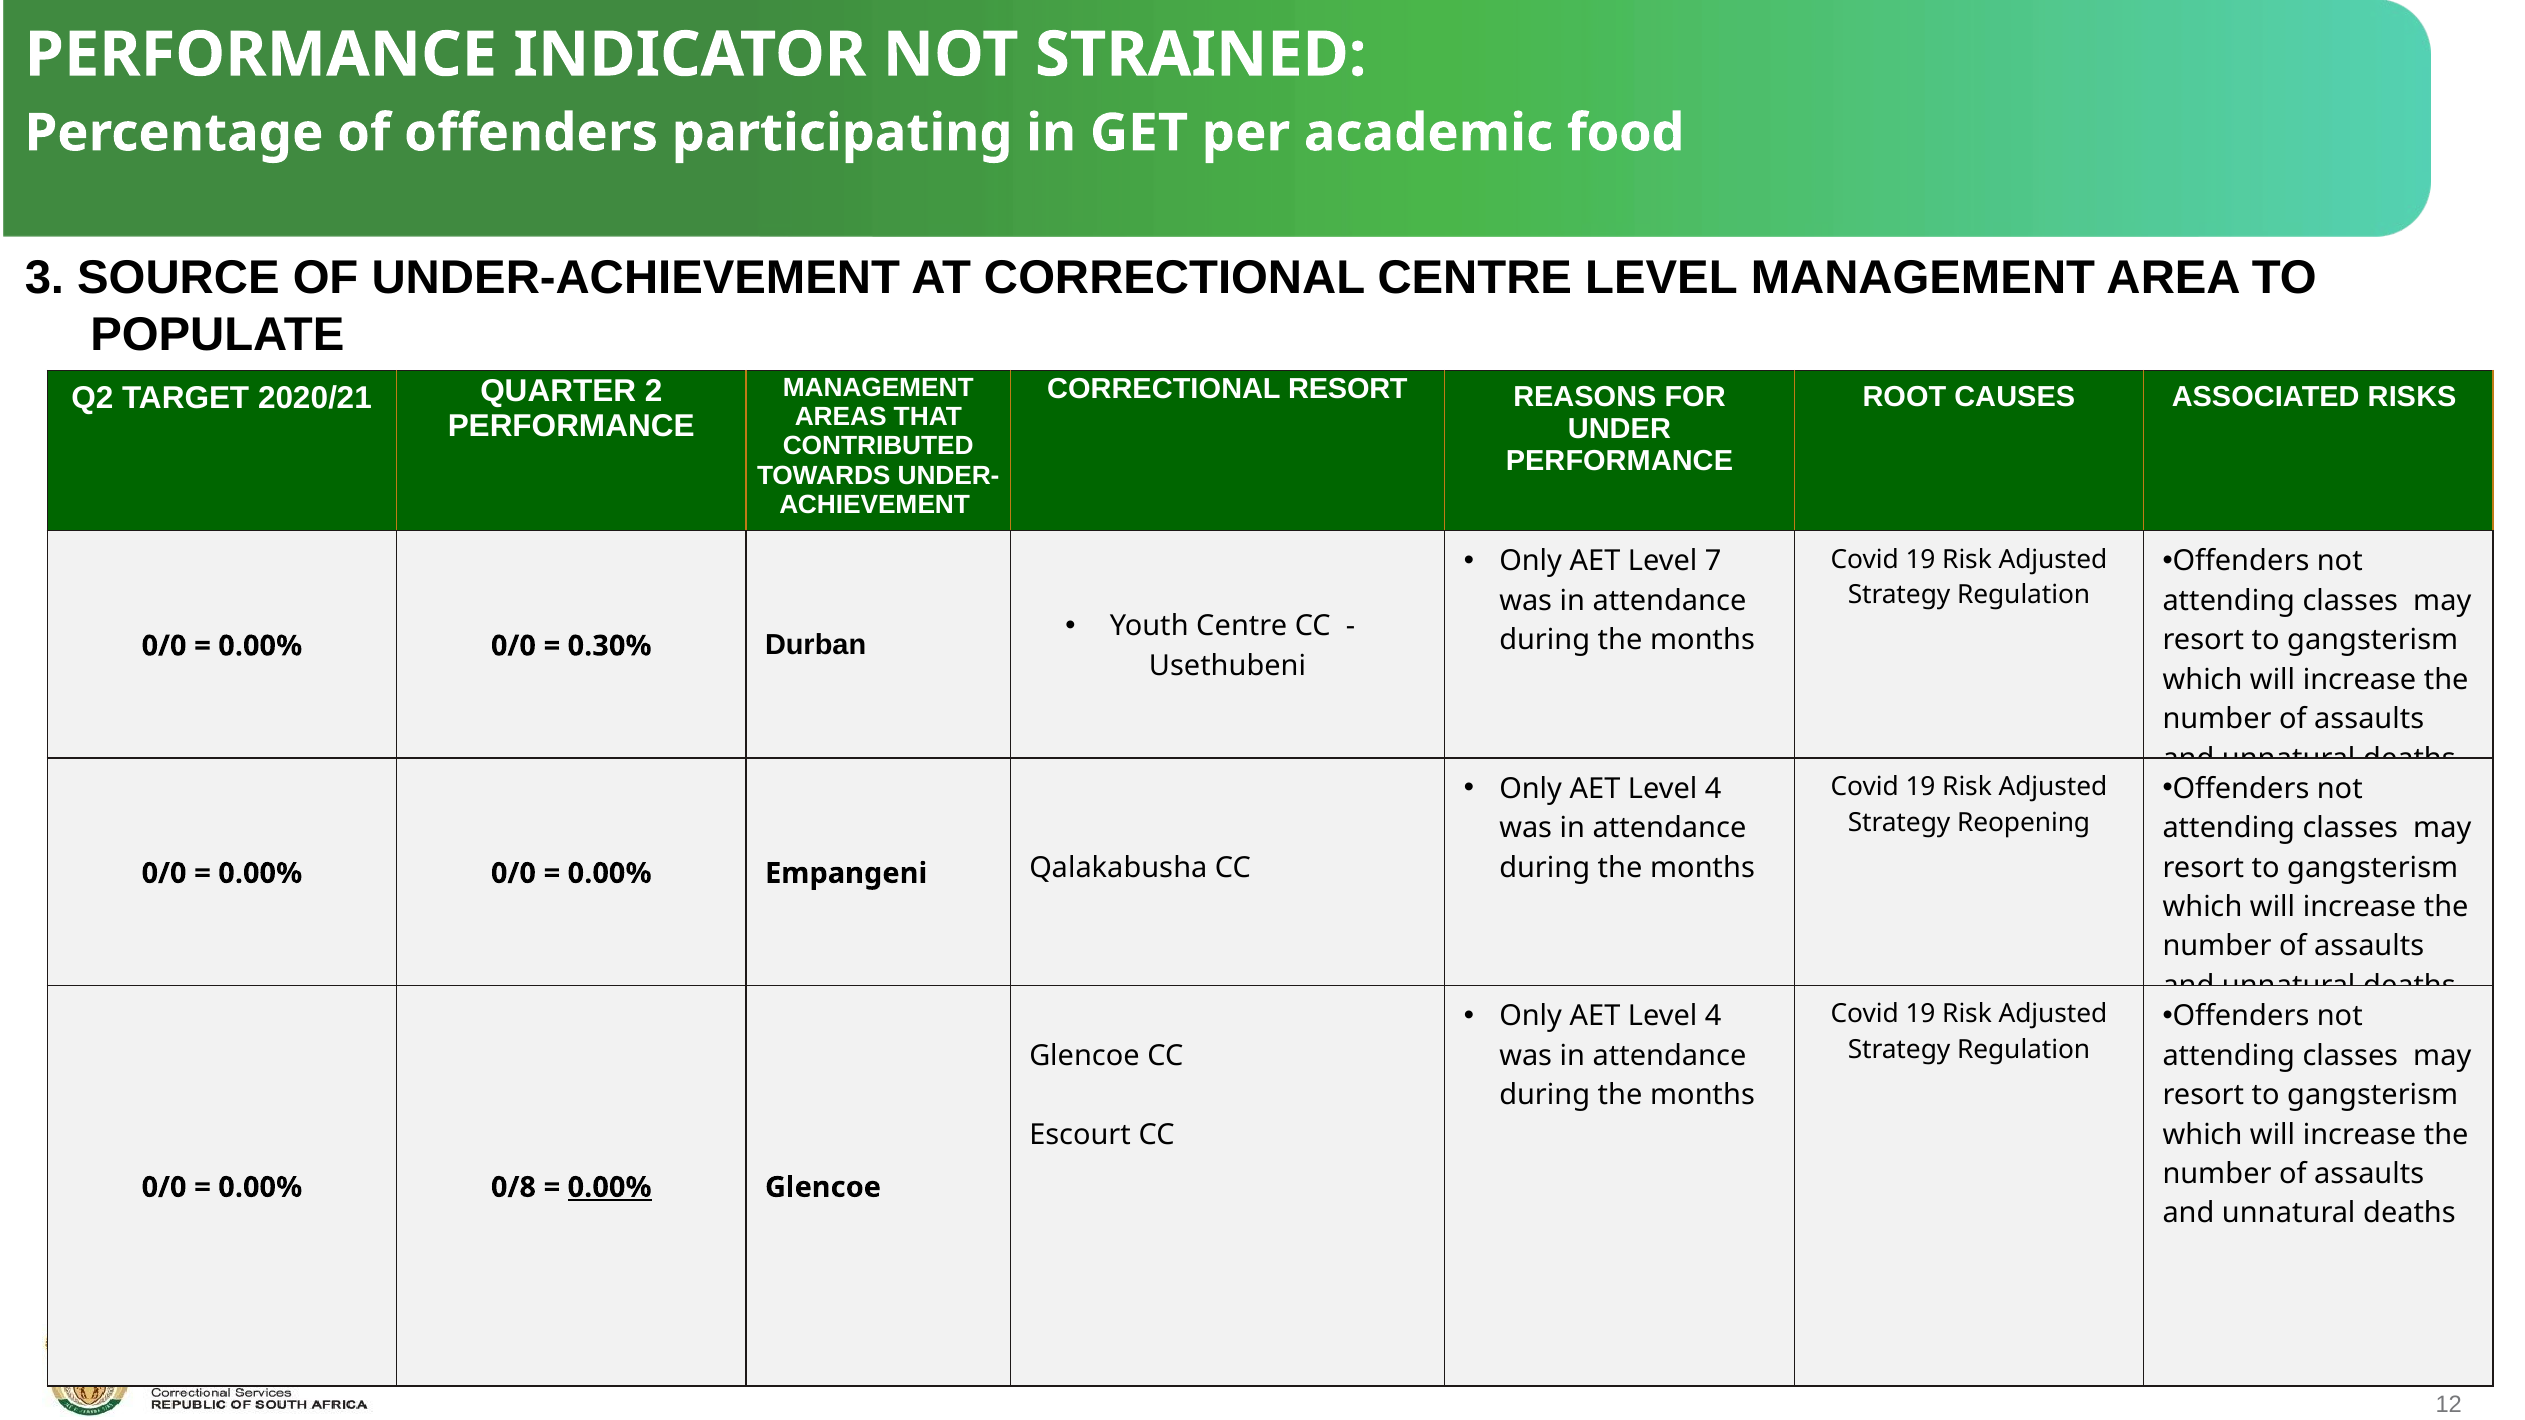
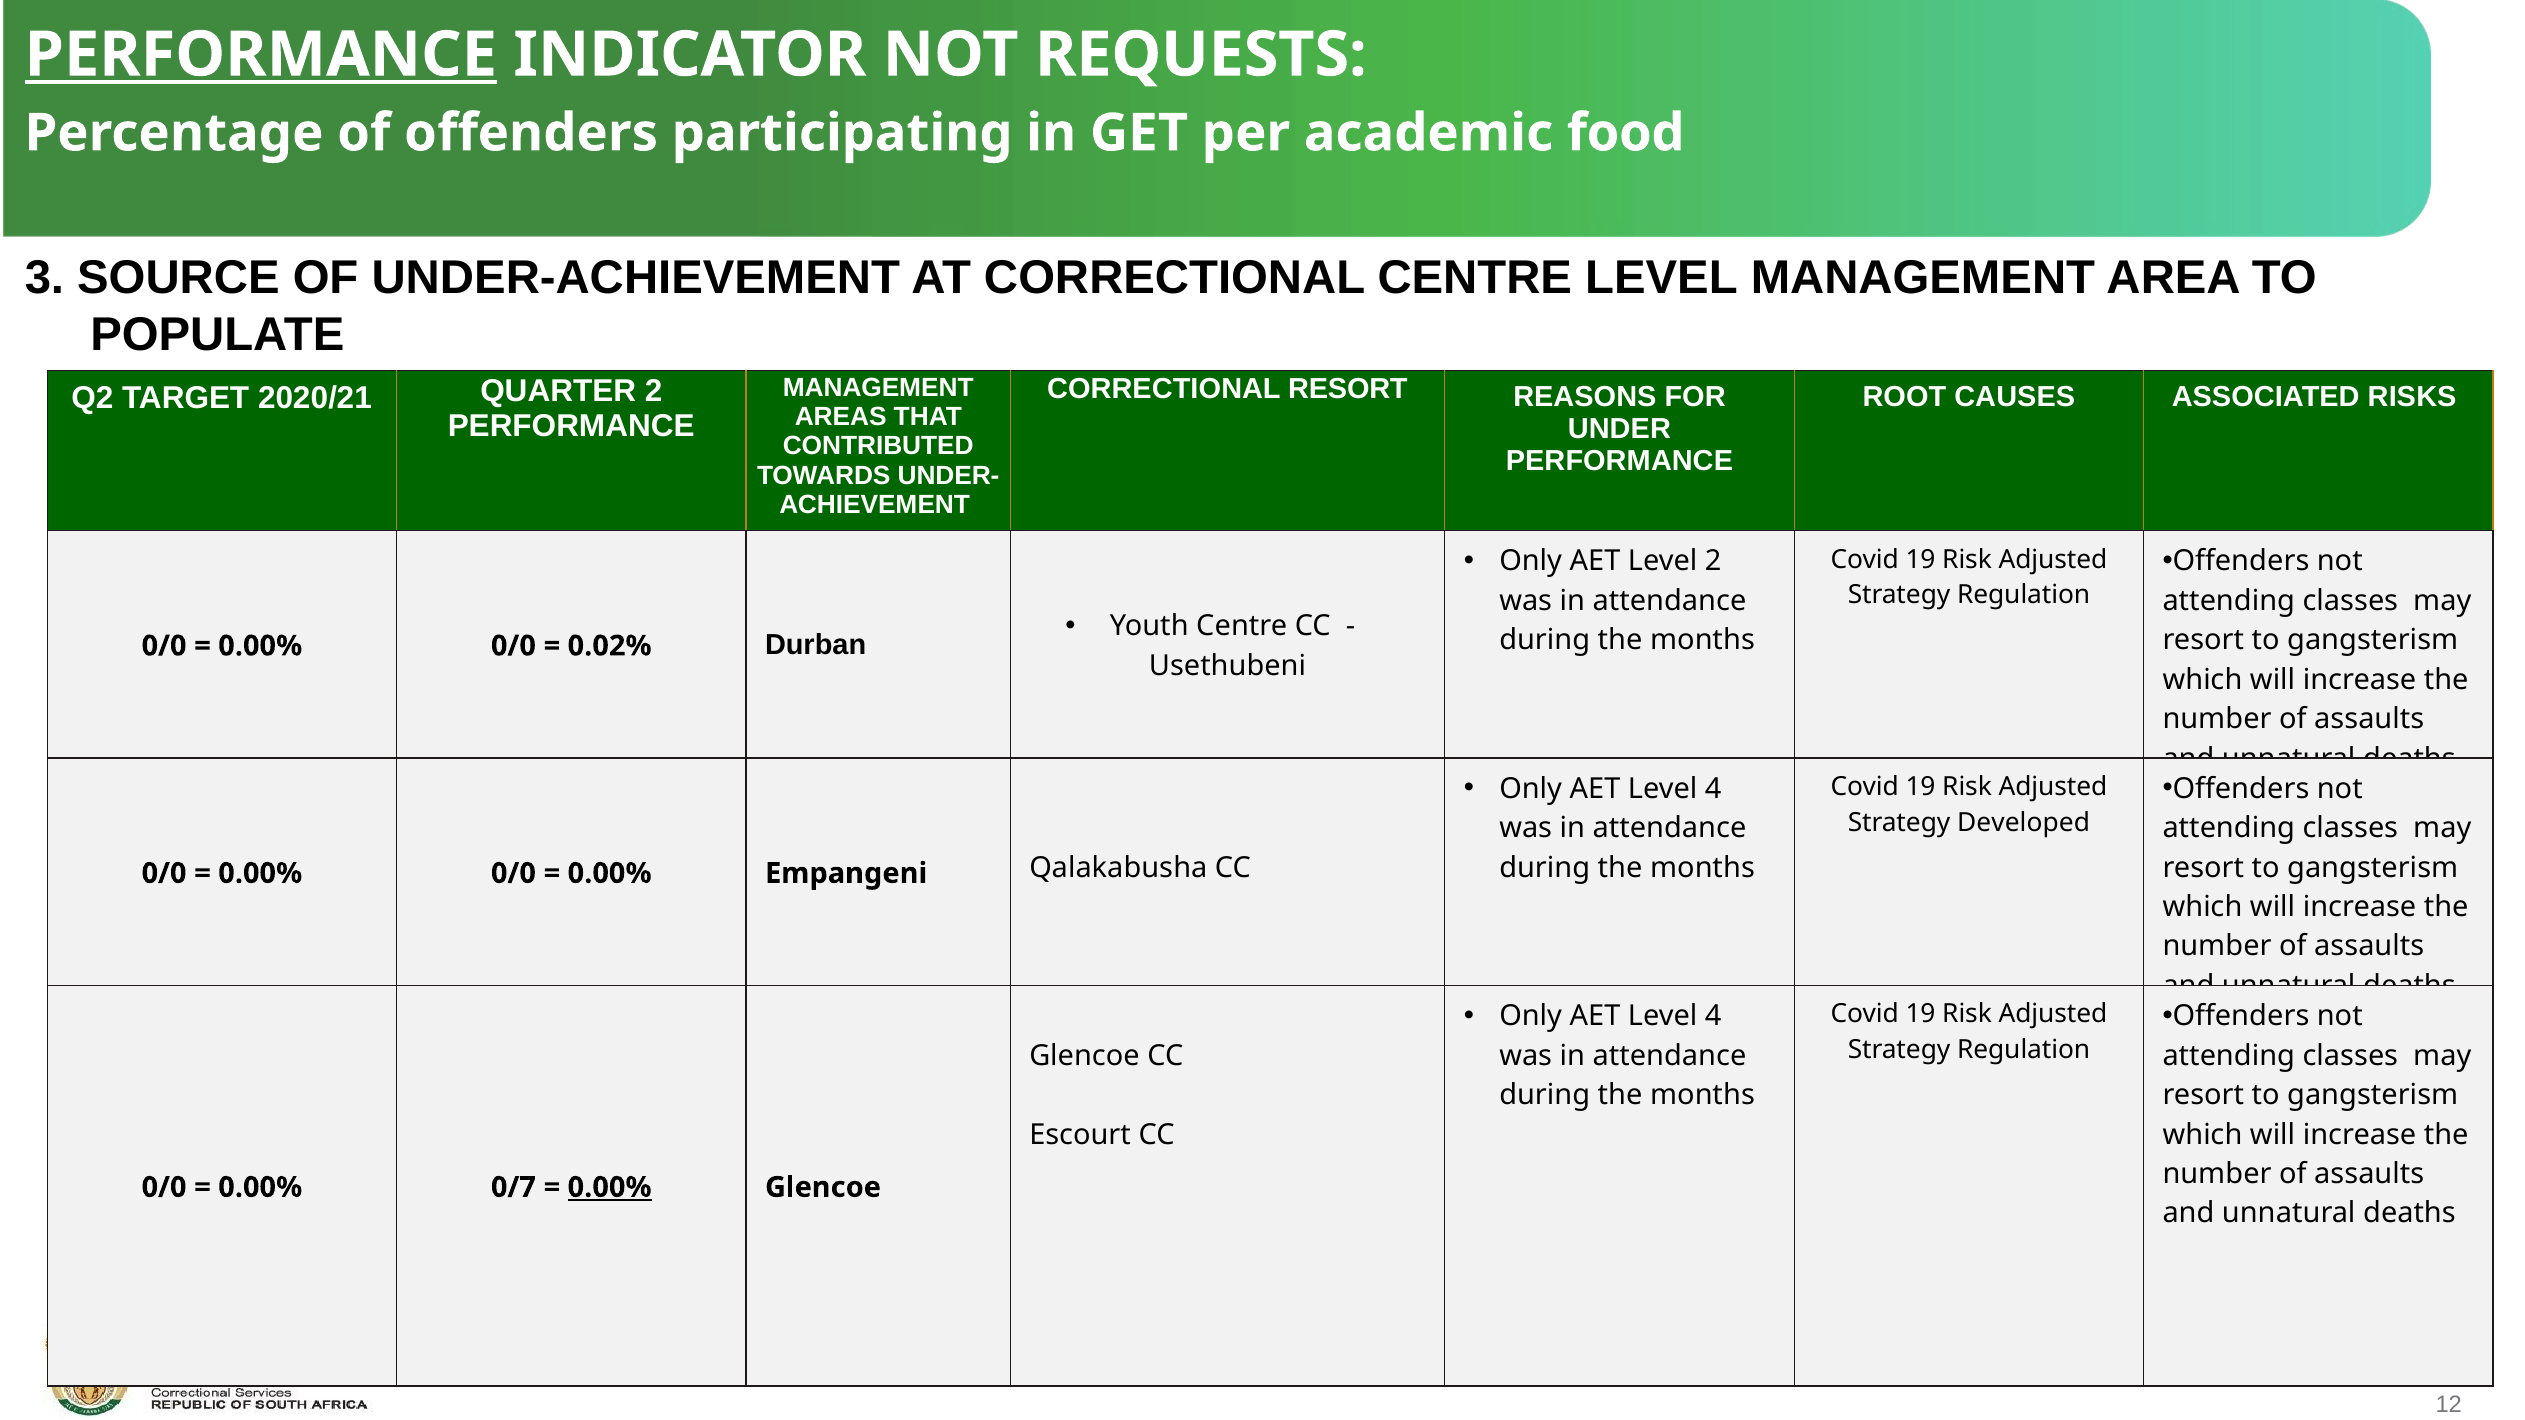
PERFORMANCE at (261, 55) underline: none -> present
STRAINED: STRAINED -> REQUESTS
Level 7: 7 -> 2
0.30%: 0.30% -> 0.02%
Reopening: Reopening -> Developed
0/8: 0/8 -> 0/7
